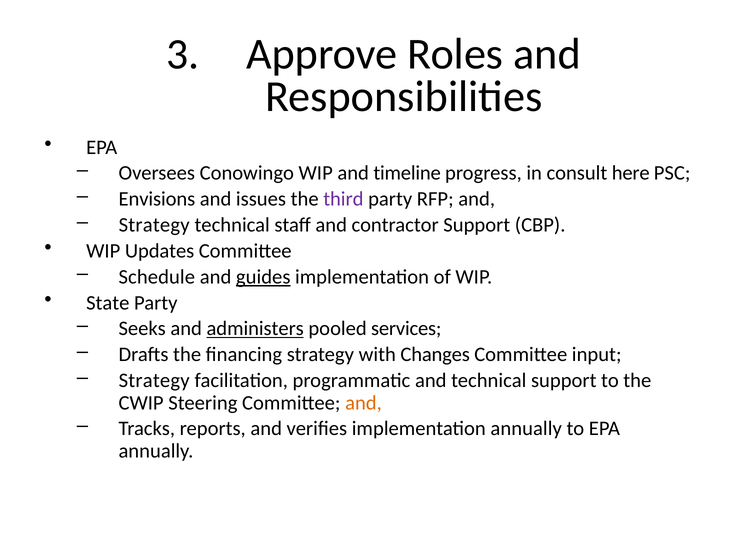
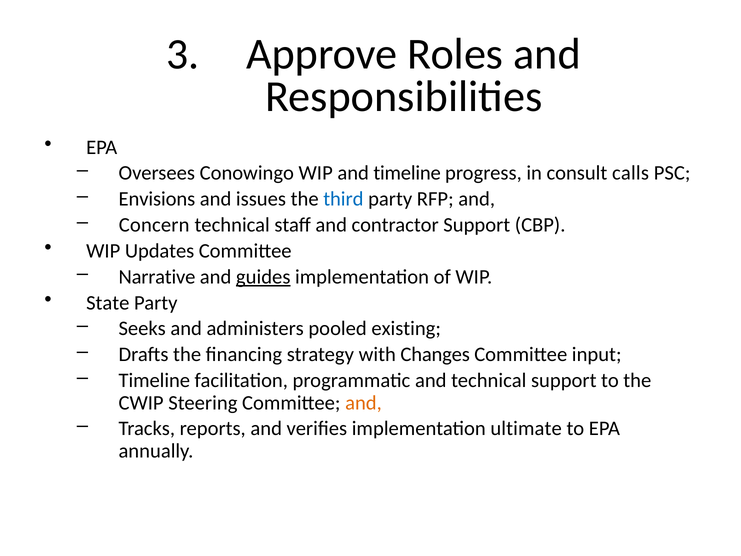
here: here -> calls
third colour: purple -> blue
Strategy at (154, 225): Strategy -> Concern
Schedule: Schedule -> Narrative
administers underline: present -> none
services: services -> existing
Strategy at (154, 380): Strategy -> Timeline
implementation annually: annually -> ultimate
